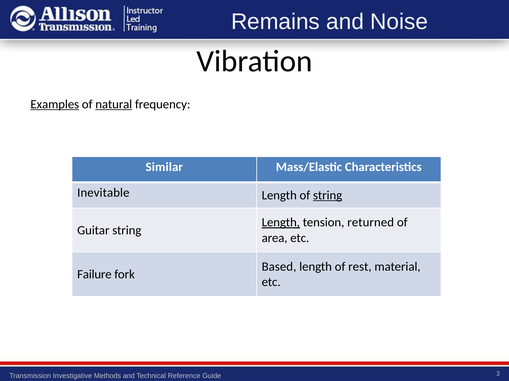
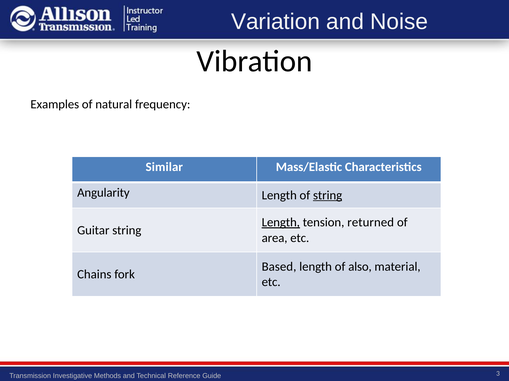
Remains: Remains -> Variation
Examples underline: present -> none
natural underline: present -> none
Inevitable: Inevitable -> Angularity
rest: rest -> also
Failure: Failure -> Chains
